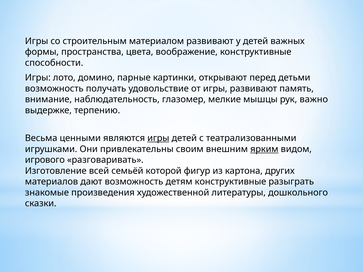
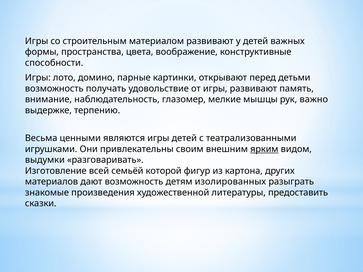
игры at (158, 138) underline: present -> none
игрового: игрового -> выдумки
детям конструктивные: конструктивные -> изолированных
дошкольного: дошкольного -> предоставить
